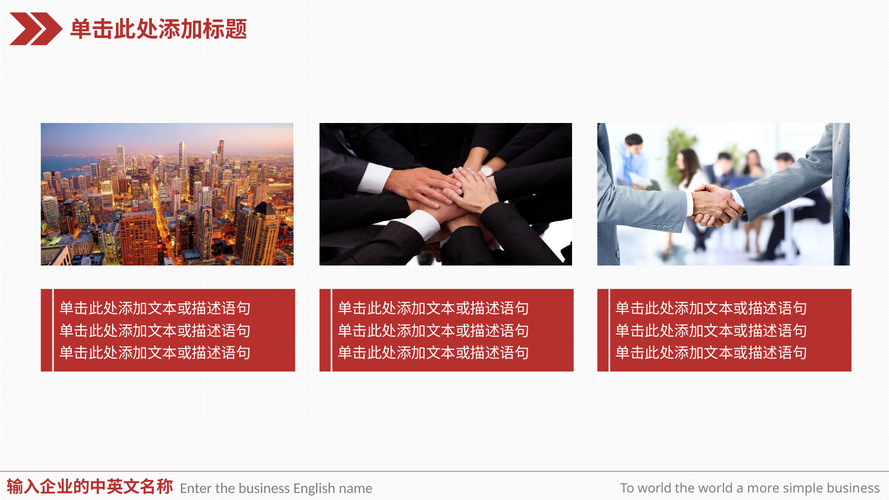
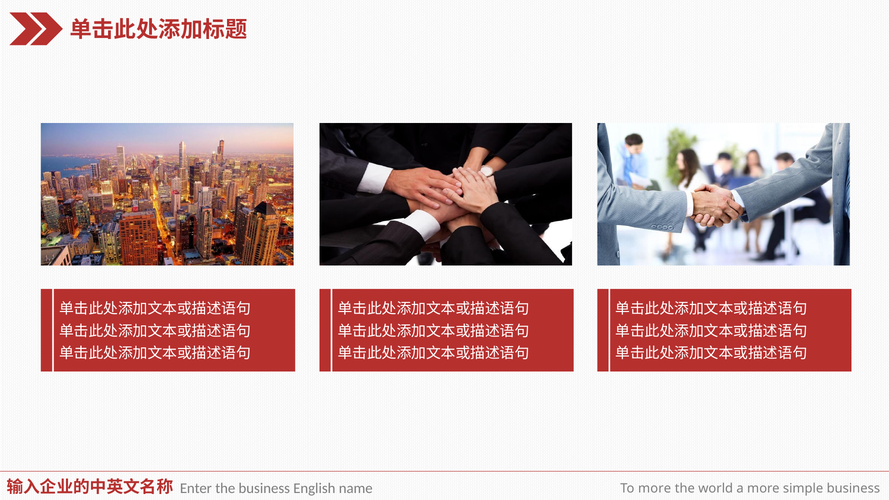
To world: world -> more
